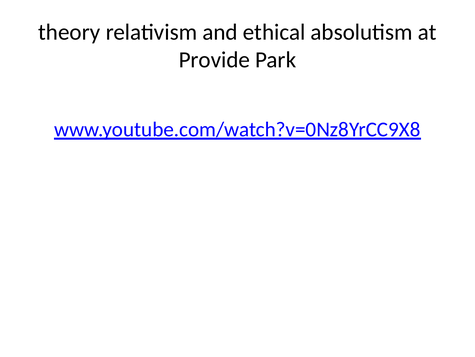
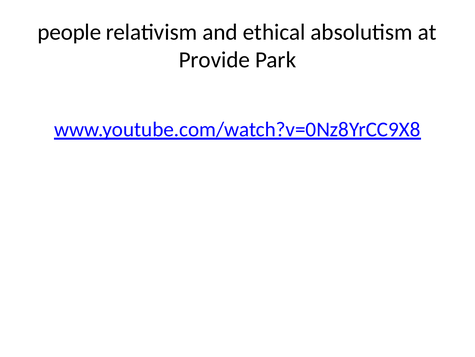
theory: theory -> people
